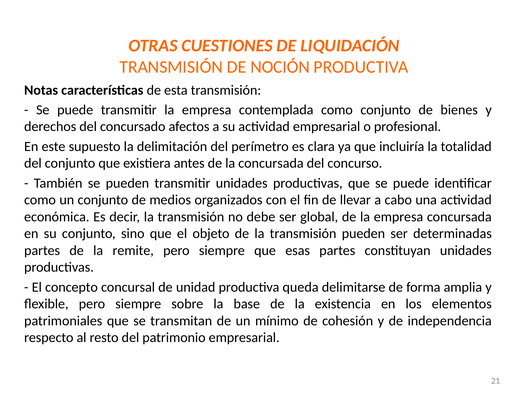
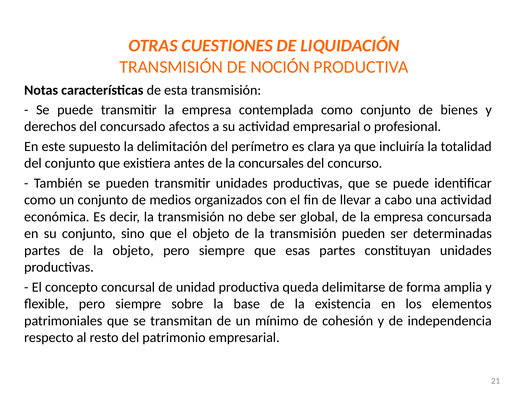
la concursada: concursada -> concursales
la remite: remite -> objeto
